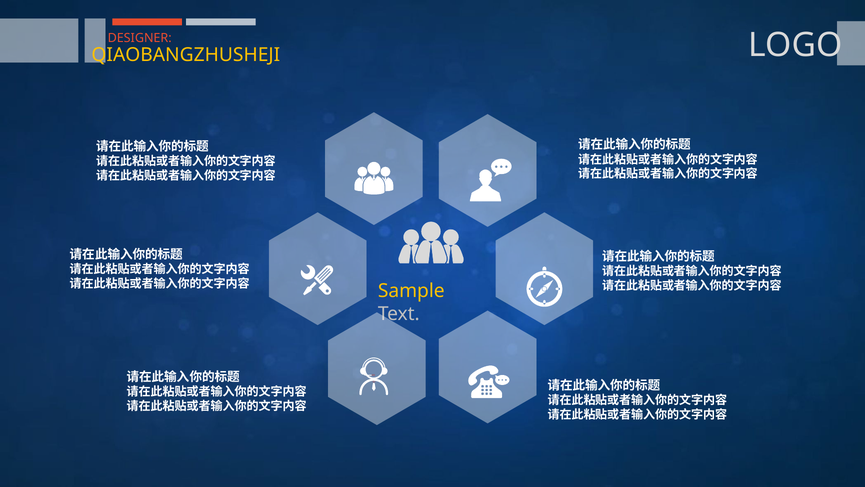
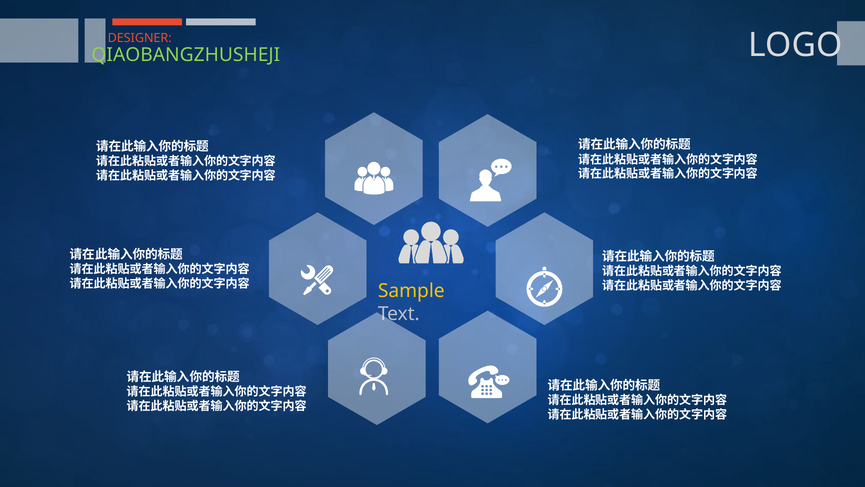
QIAOBANGZHUSHEJI colour: yellow -> light green
